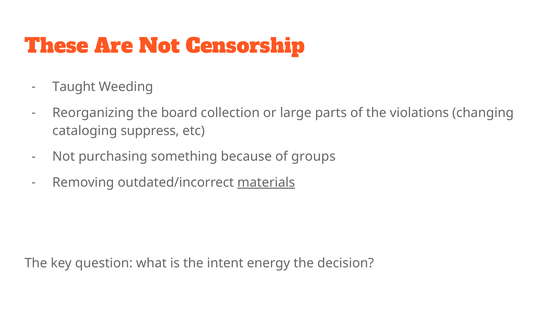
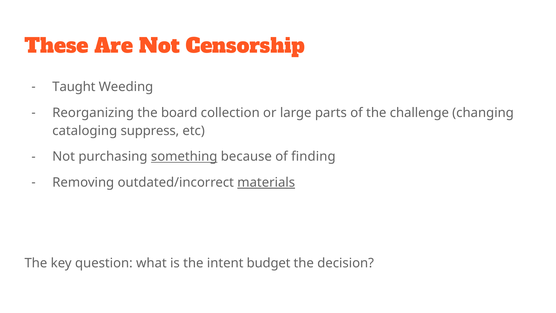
violations: violations -> challenge
something underline: none -> present
groups: groups -> finding
energy: energy -> budget
